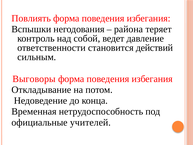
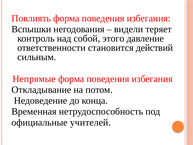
района: района -> видели
ведет: ведет -> этого
Выговоры: Выговоры -> Непрямые
